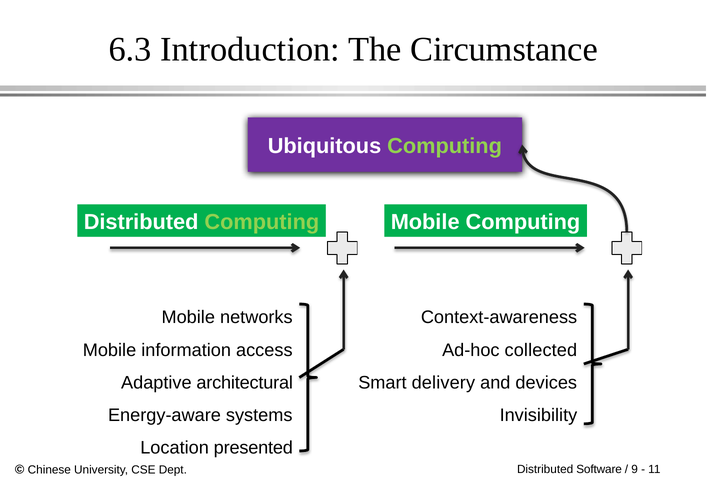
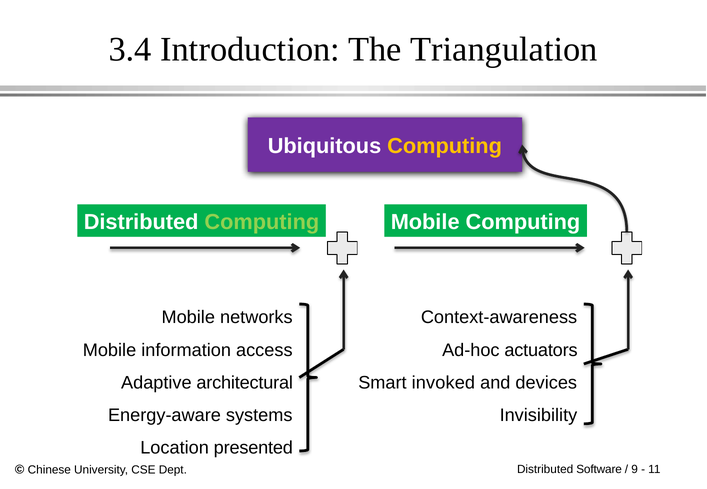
6.3: 6.3 -> 3.4
Circumstance: Circumstance -> Triangulation
Computing at (445, 146) colour: light green -> yellow
collected: collected -> actuators
delivery: delivery -> invoked
